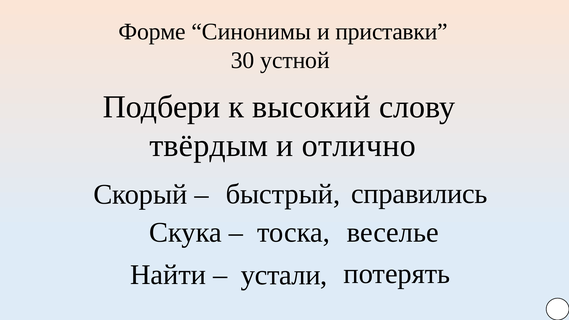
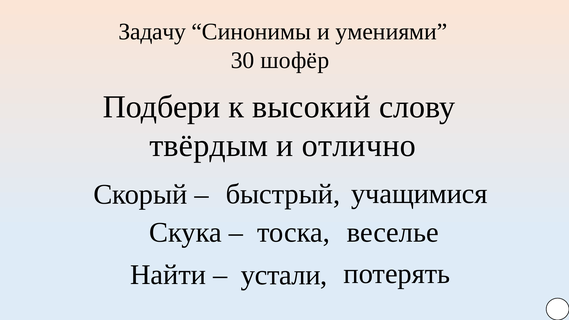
Форме: Форме -> Задачу
приставки: приставки -> умениями
устной: устной -> шофёр
справились: справились -> учащимися
